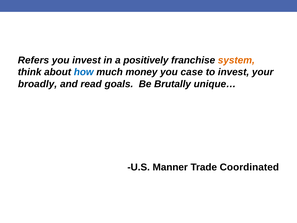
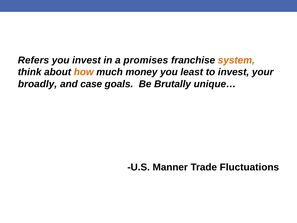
positively: positively -> promises
how colour: blue -> orange
case: case -> least
read: read -> case
Coordinated: Coordinated -> Fluctuations
